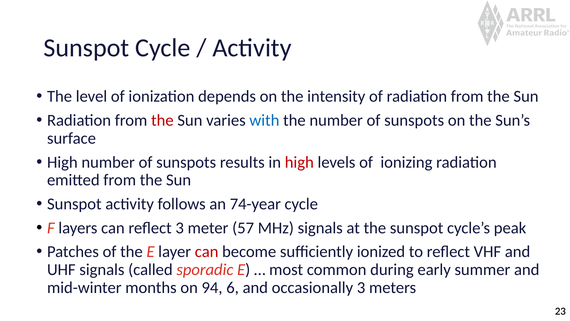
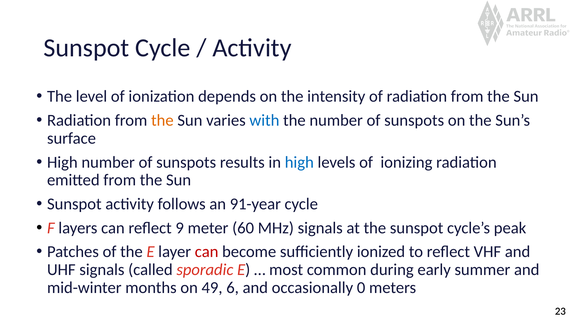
the at (162, 120) colour: red -> orange
high at (299, 162) colour: red -> blue
74-year: 74-year -> 91-year
reflect 3: 3 -> 9
57: 57 -> 60
94: 94 -> 49
occasionally 3: 3 -> 0
